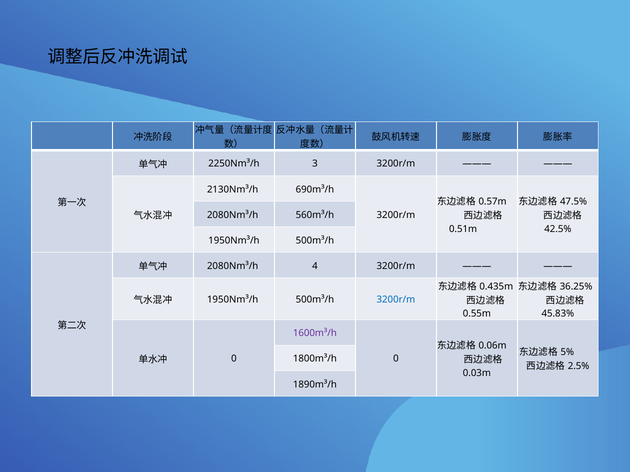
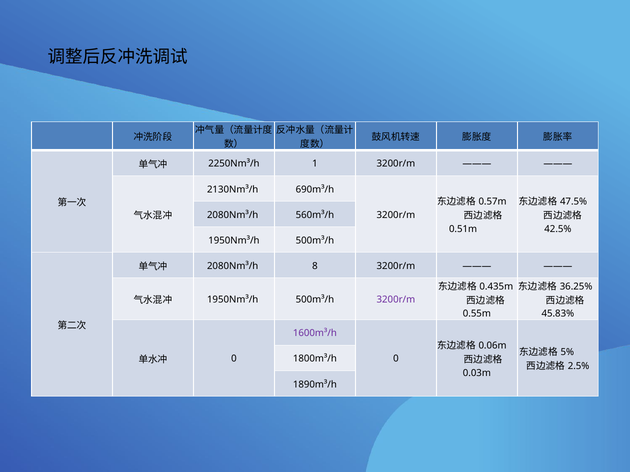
3: 3 -> 1
4: 4 -> 8
3200r/m at (396, 300) colour: blue -> purple
